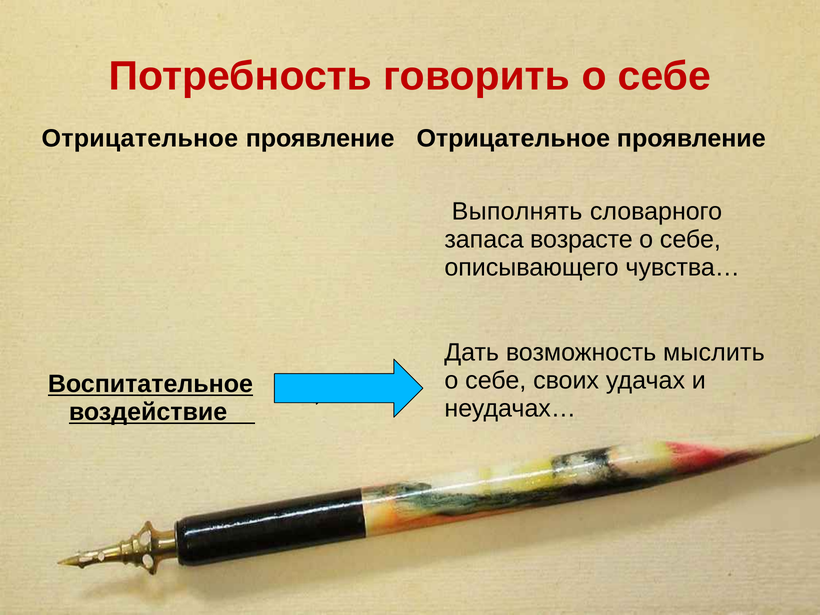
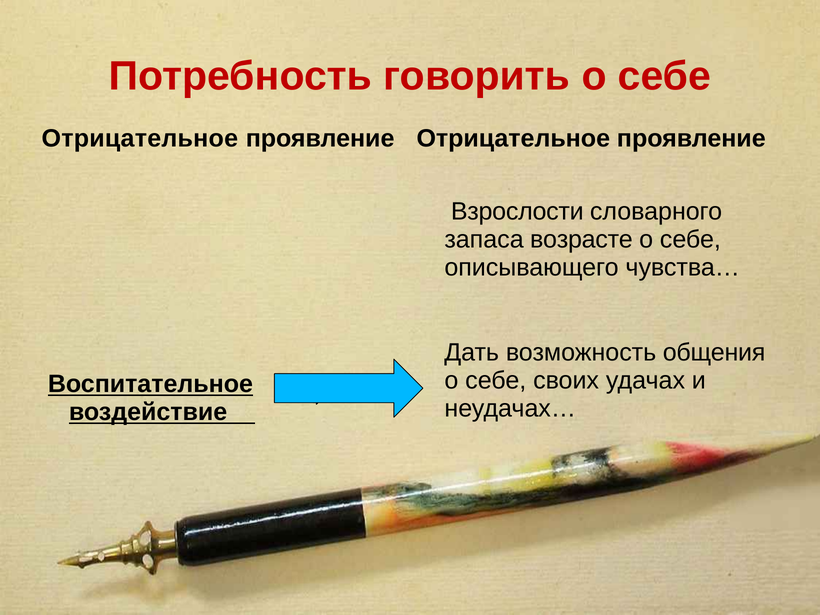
Выполнять: Выполнять -> Взрослости
мыслить: мыслить -> общения
